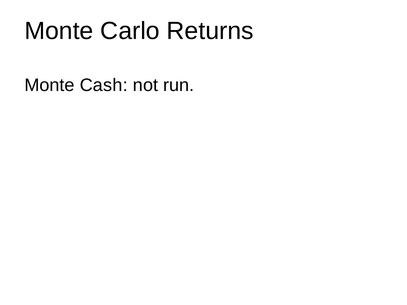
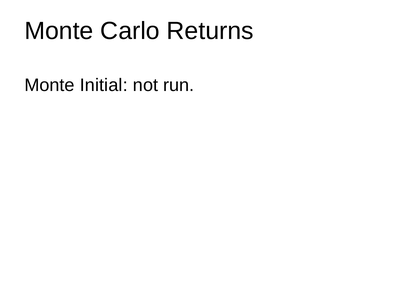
Cash: Cash -> Initial
